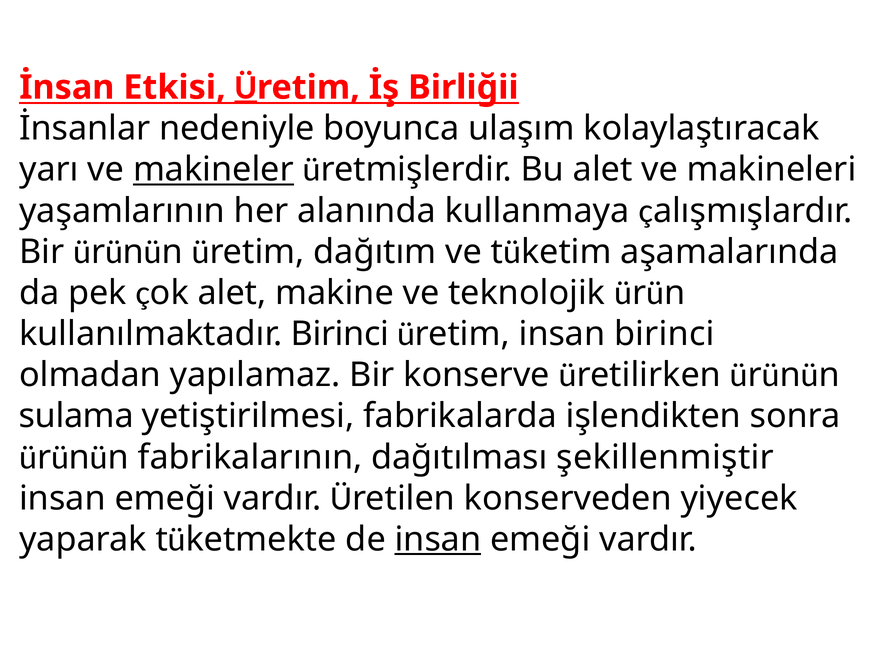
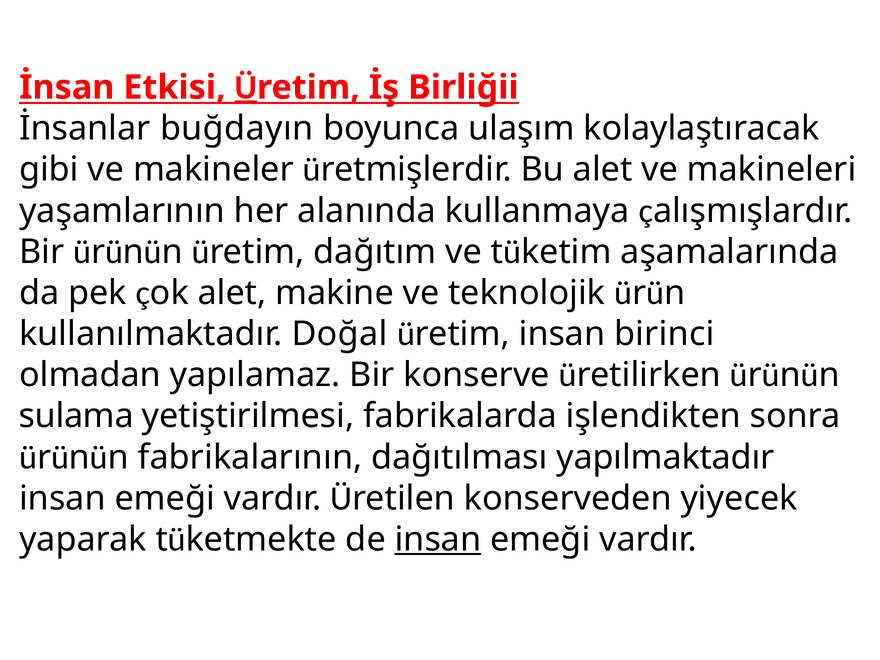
nedeniyle: nedeniyle -> buğdayın
yarı: yarı -> gibi
makineler underline: present -> none
kullanılmaktadır Birinci: Birinci -> Doğal
şekillenmiştir: şekillenmiştir -> yapılmaktadır
